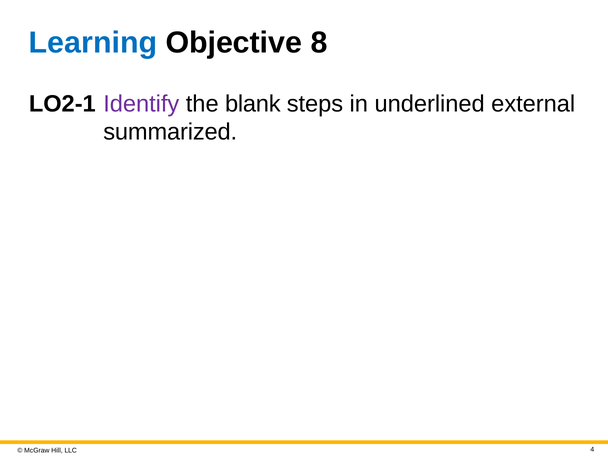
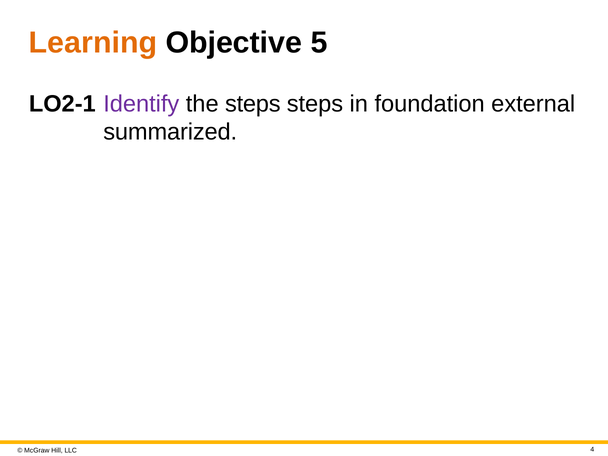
Learning colour: blue -> orange
8: 8 -> 5
the blank: blank -> steps
underlined: underlined -> foundation
